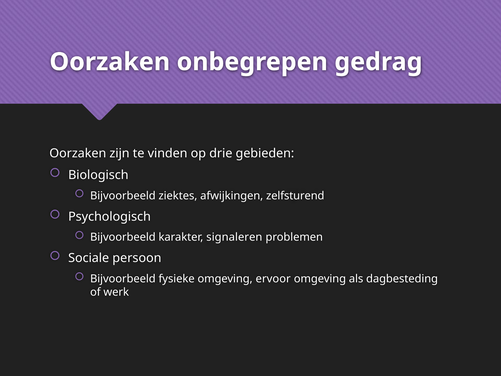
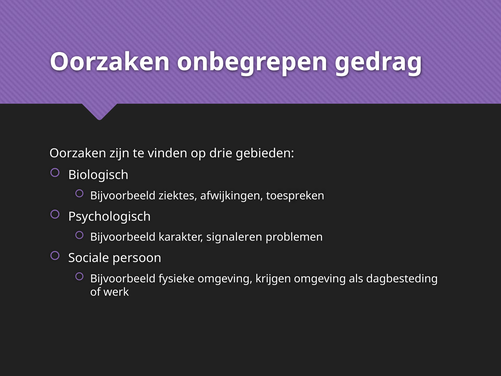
zelfsturend: zelfsturend -> toespreken
ervoor: ervoor -> krijgen
